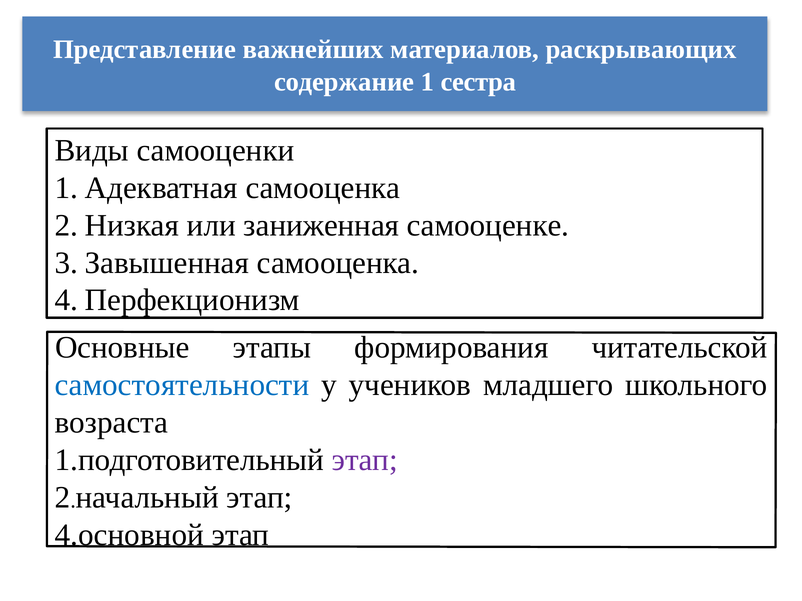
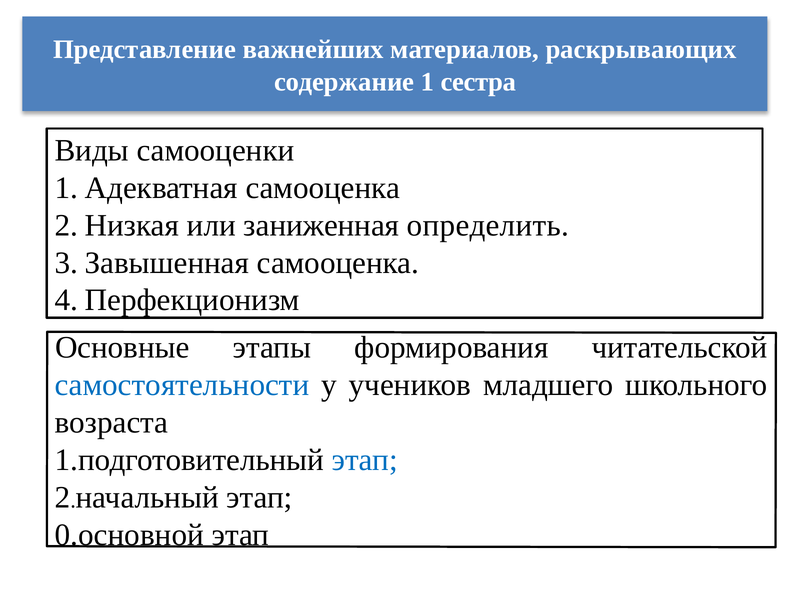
самооценке: самооценке -> определить
этап at (365, 460) colour: purple -> blue
4.основной: 4.основной -> 0.основной
